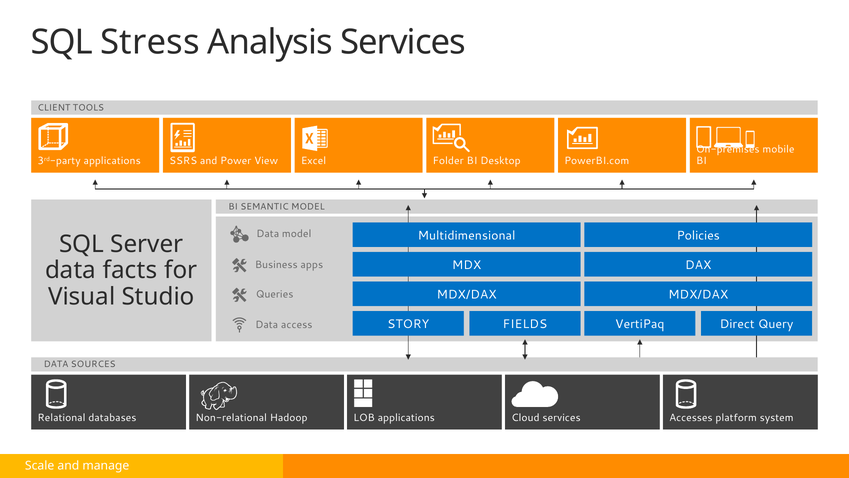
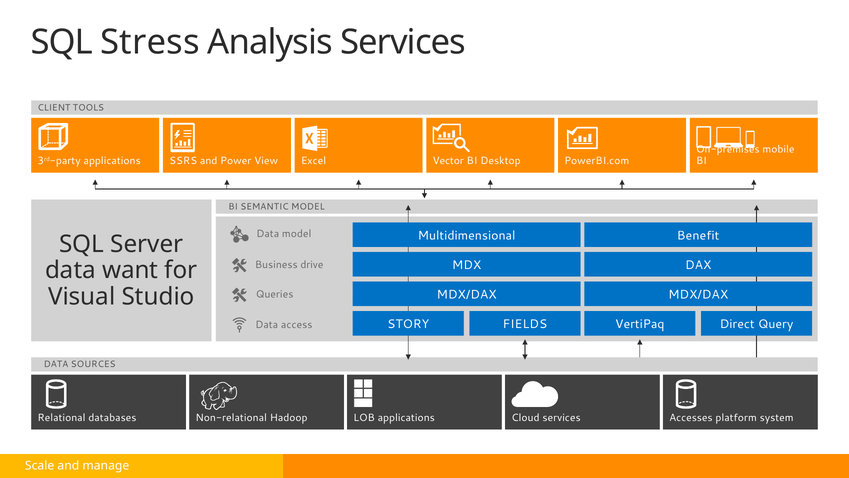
Folder: Folder -> Vector
Policies: Policies -> Benefit
apps: apps -> drive
facts: facts -> want
